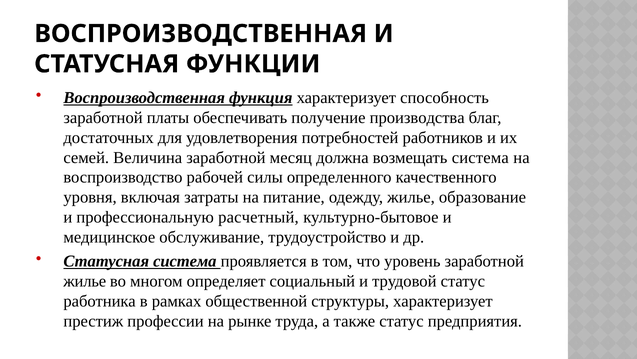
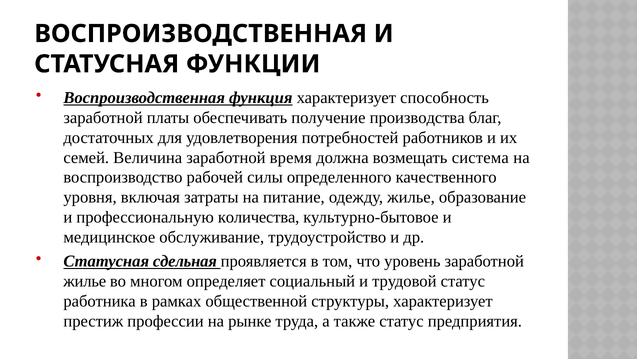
месяц: месяц -> время
расчетный: расчетный -> количества
Статусная система: система -> сдельная
